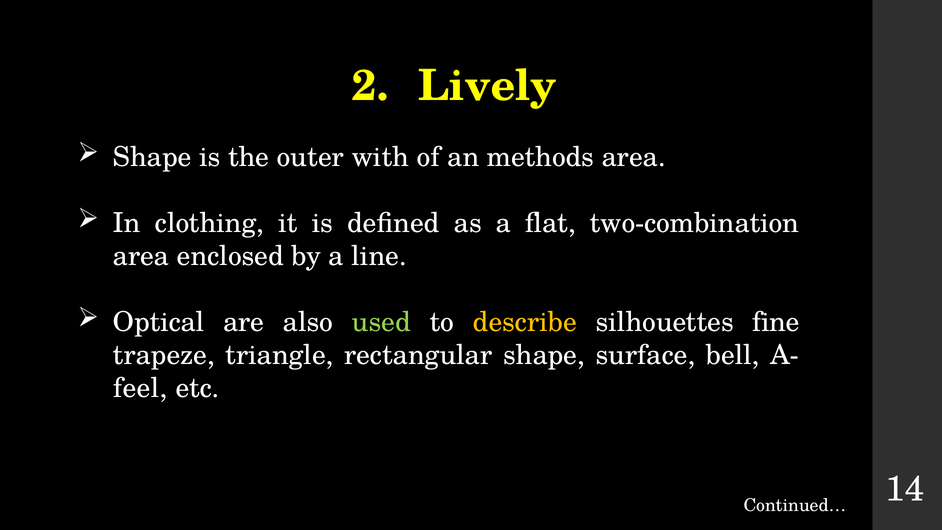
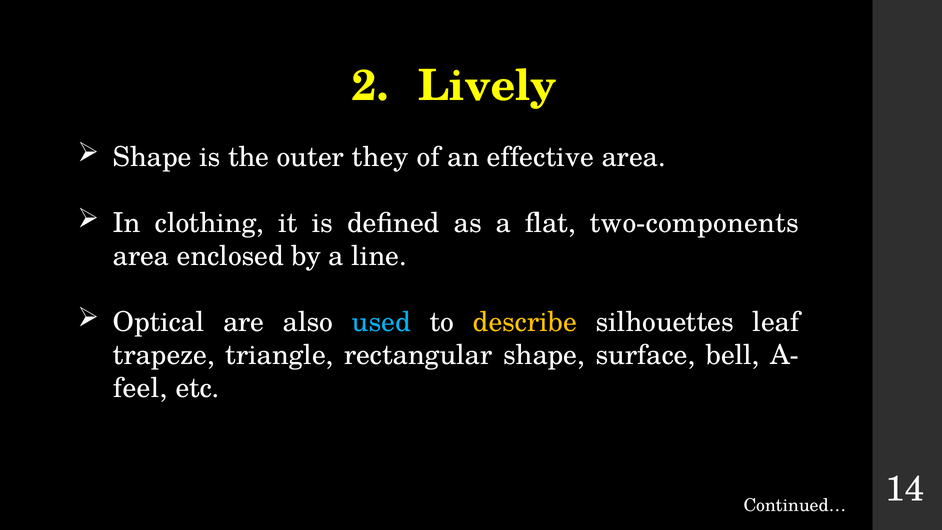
with: with -> they
methods: methods -> effective
two-combination: two-combination -> two-components
used colour: light green -> light blue
fine: fine -> leaf
